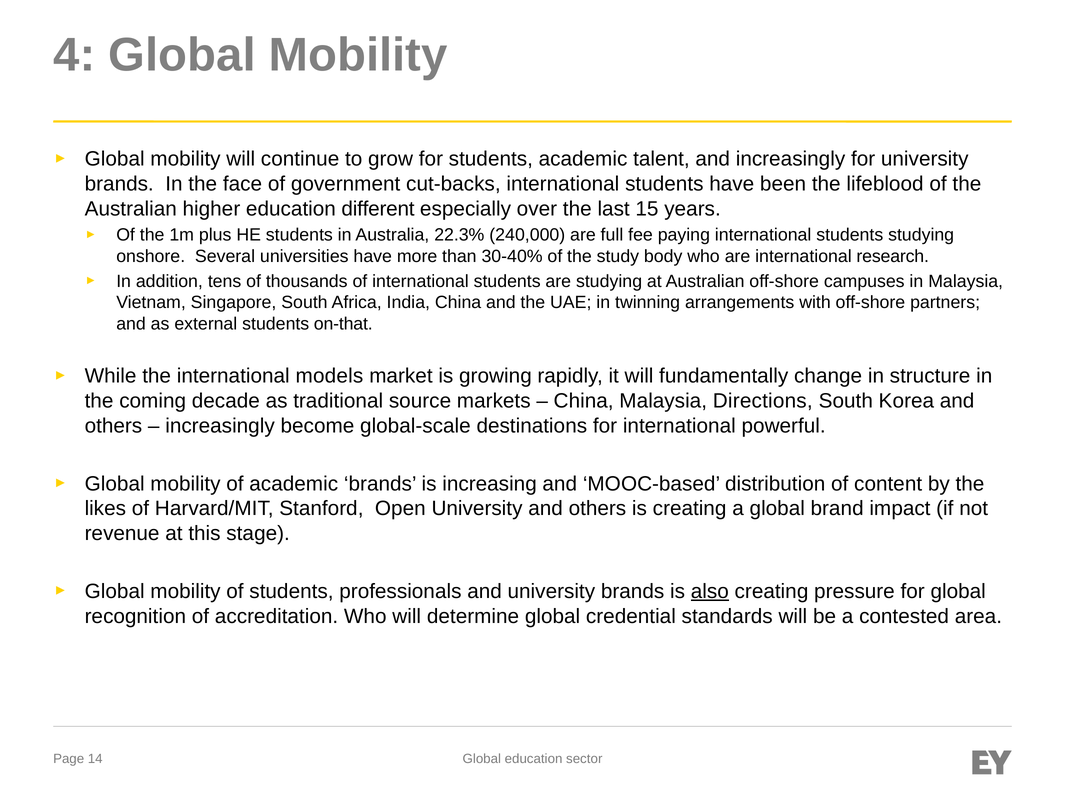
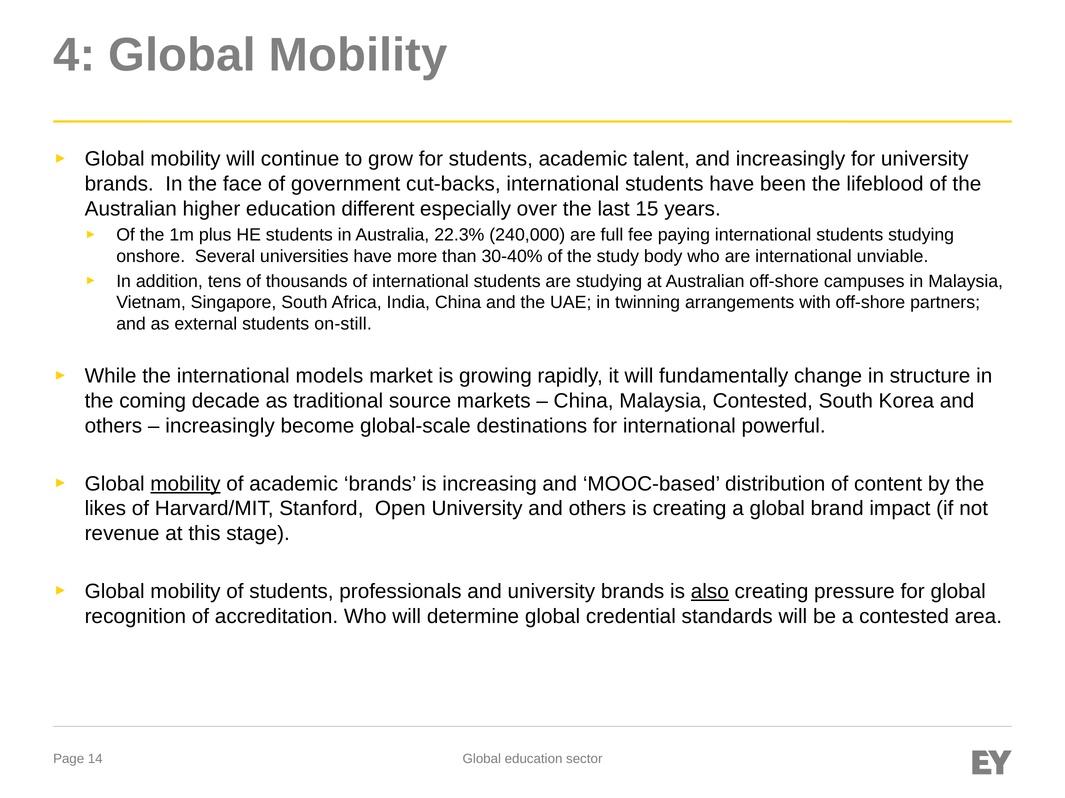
research: research -> unviable
on-that: on-that -> on-still
Malaysia Directions: Directions -> Contested
mobility at (185, 484) underline: none -> present
